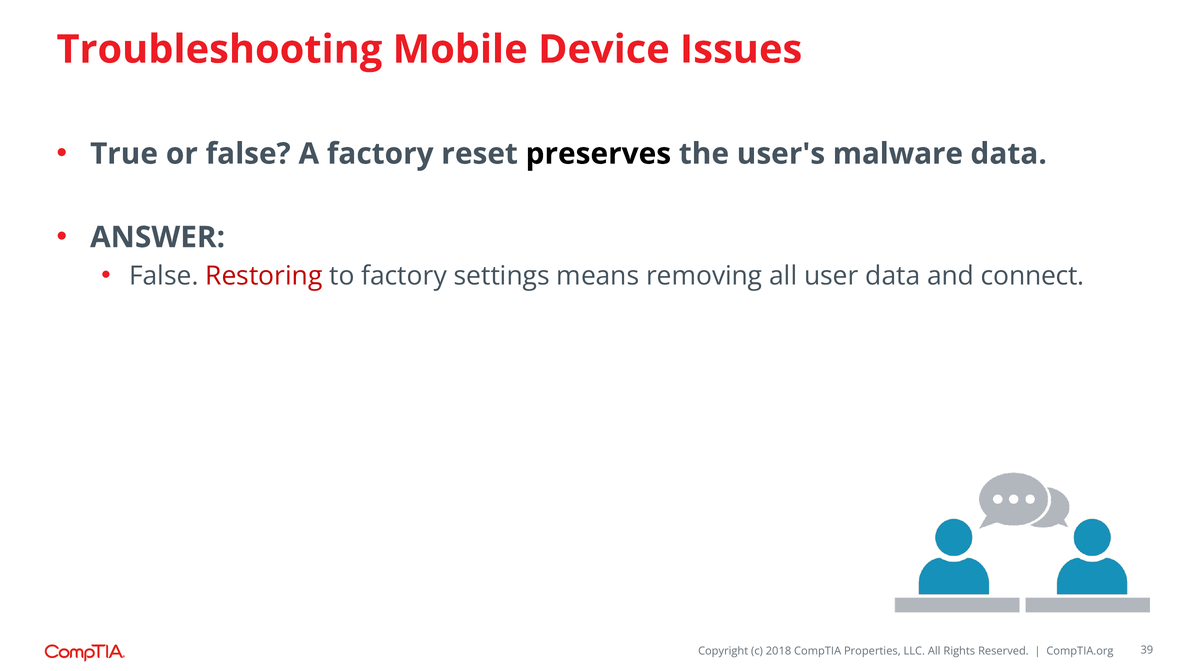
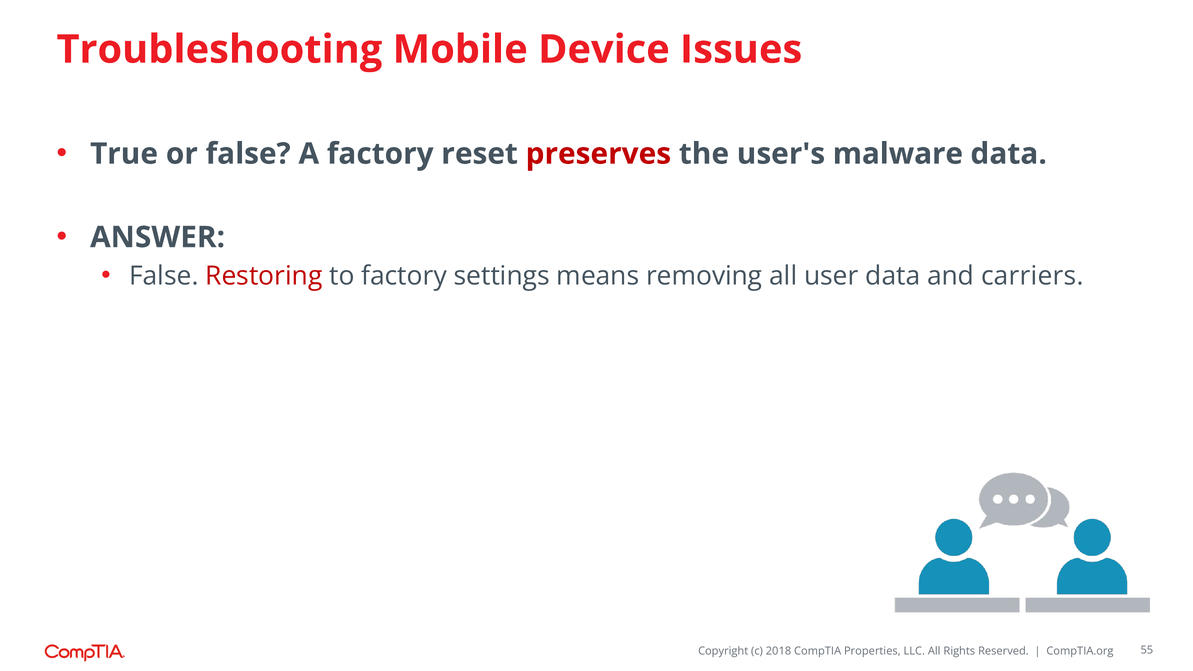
preserves colour: black -> red
connect: connect -> carriers
39: 39 -> 55
